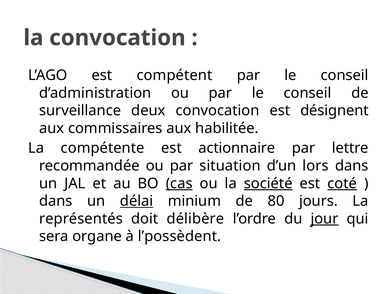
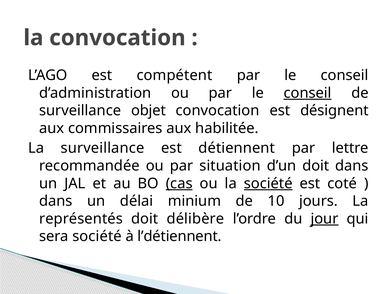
conseil at (308, 93) underline: none -> present
deux: deux -> objet
La compétente: compétente -> surveillance
actionnaire: actionnaire -> détiennent
d’un lors: lors -> doit
coté underline: present -> none
délai underline: present -> none
80: 80 -> 10
sera organe: organe -> société
l’possèdent: l’possèdent -> l’détiennent
